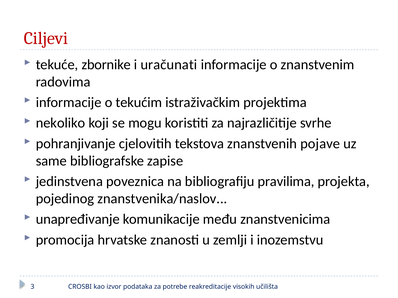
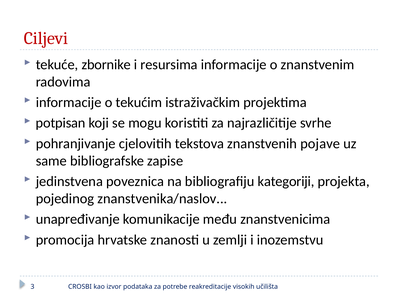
uračunati: uračunati -> resursima
nekoliko: nekoliko -> potpisan
pravilima: pravilima -> kategoriji
